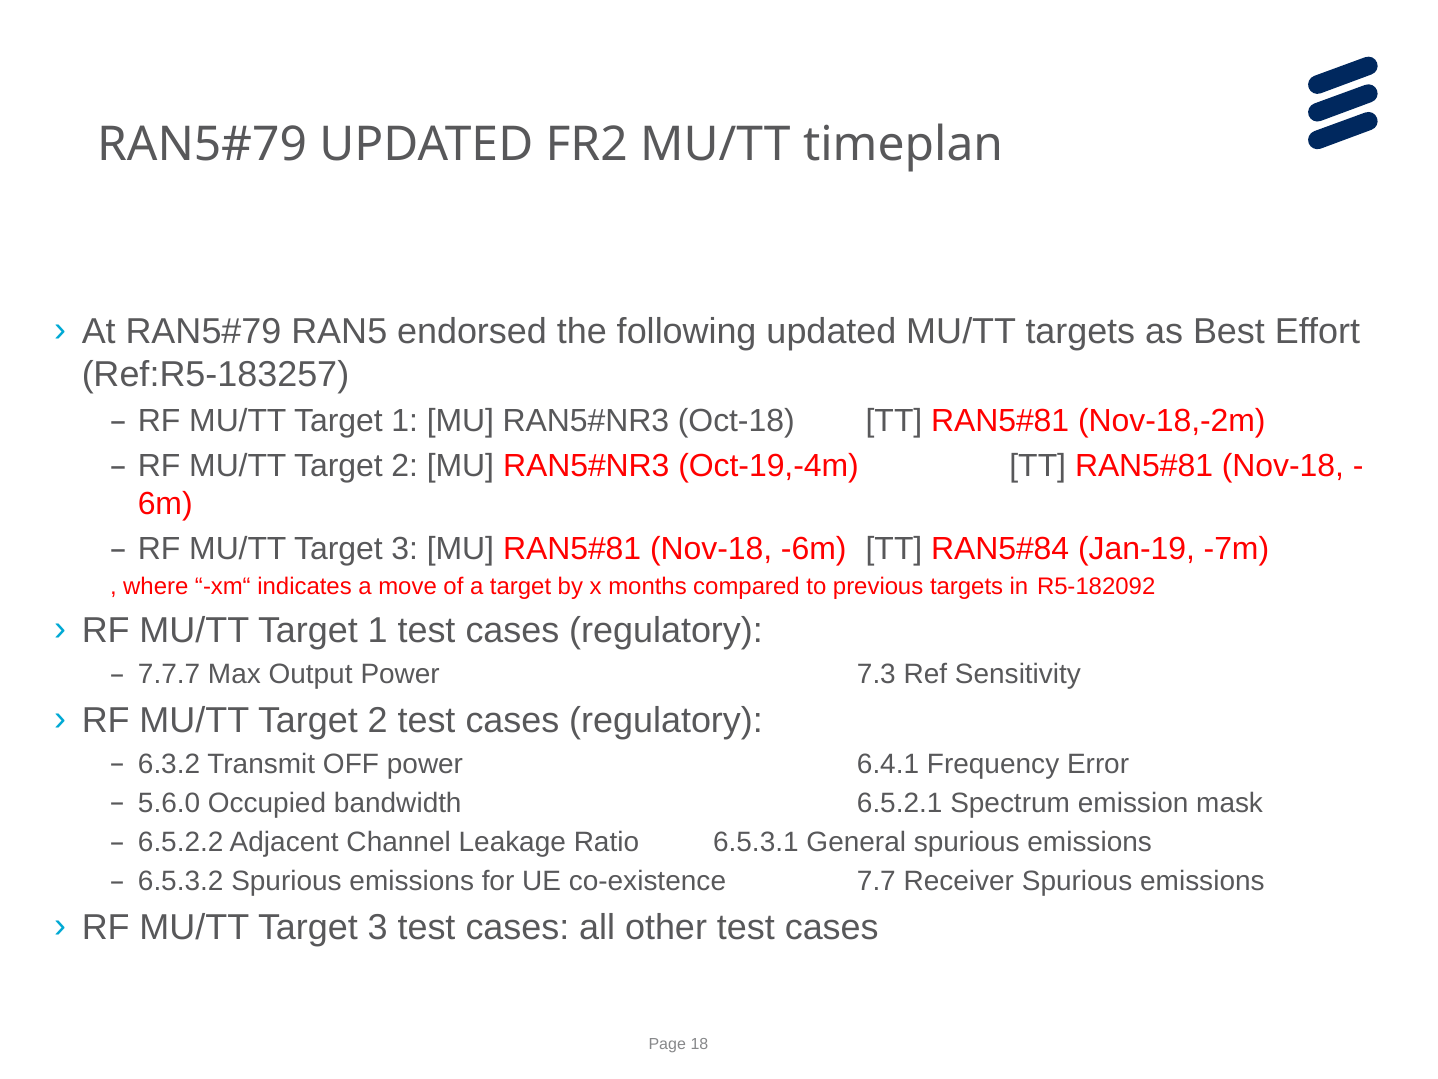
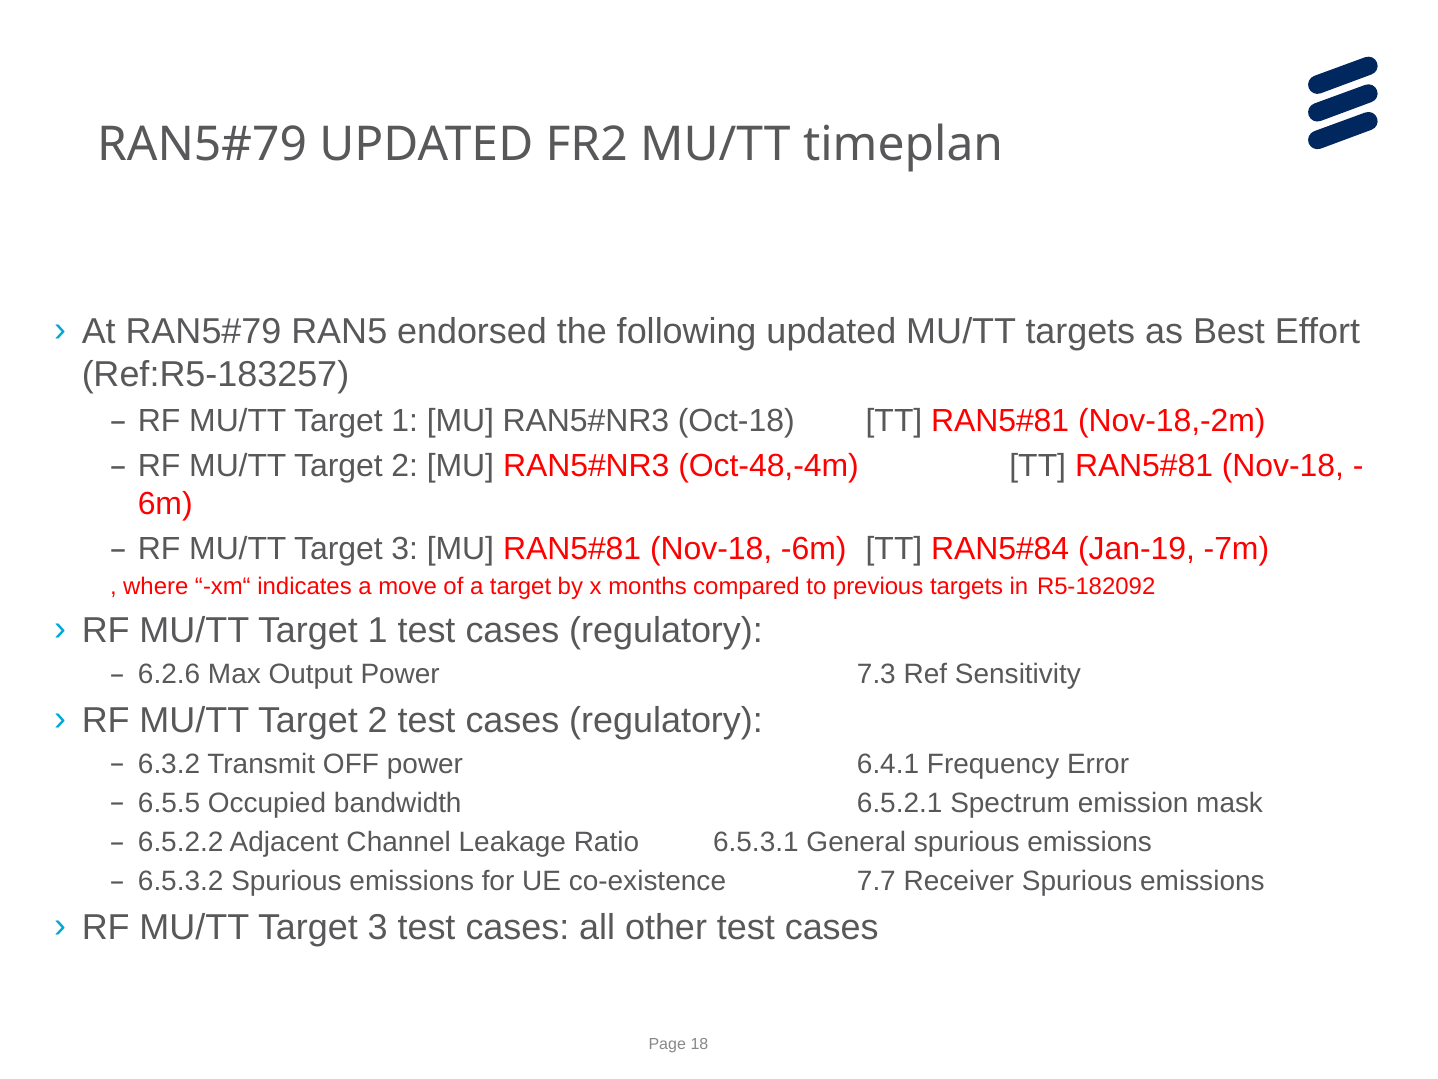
Oct-19,-4m: Oct-19,-4m -> Oct-48,-4m
7.7.7: 7.7.7 -> 6.2.6
5.6.0: 5.6.0 -> 6.5.5
